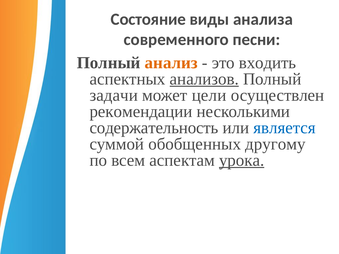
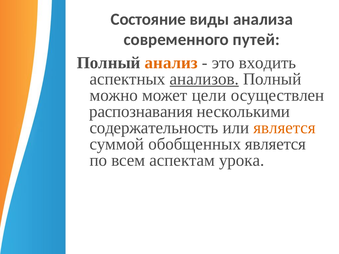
песни: песни -> путей
задачи: задачи -> можно
рекомендации: рекомендации -> распознавания
является at (284, 128) colour: blue -> orange
обобщенных другому: другому -> является
урока underline: present -> none
